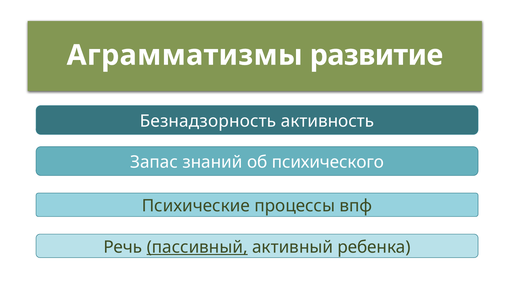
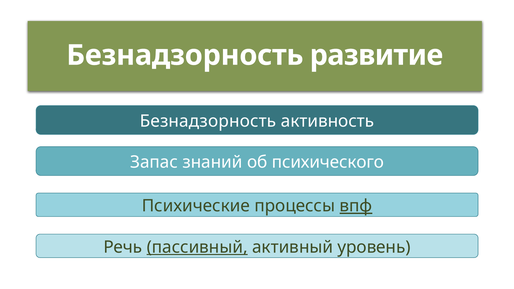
Аграмматизмы at (185, 55): Аграмматизмы -> Безнадзорность
впф underline: none -> present
ребенка: ребенка -> уровень
